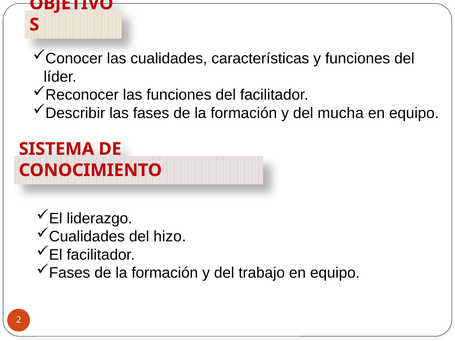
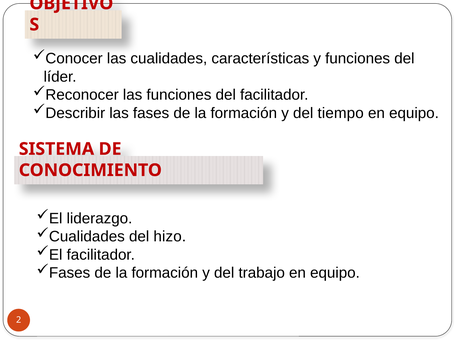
mucha: mucha -> tiempo
